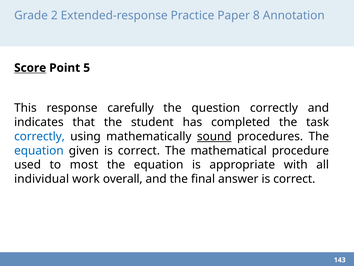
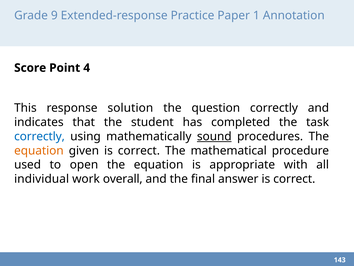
2: 2 -> 9
8: 8 -> 1
Score underline: present -> none
5: 5 -> 4
carefully: carefully -> solution
equation at (39, 150) colour: blue -> orange
most: most -> open
